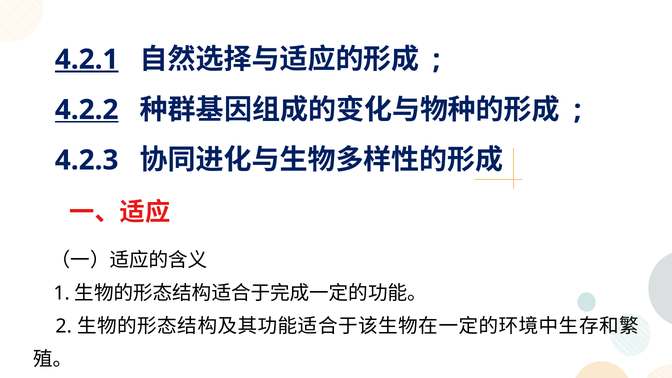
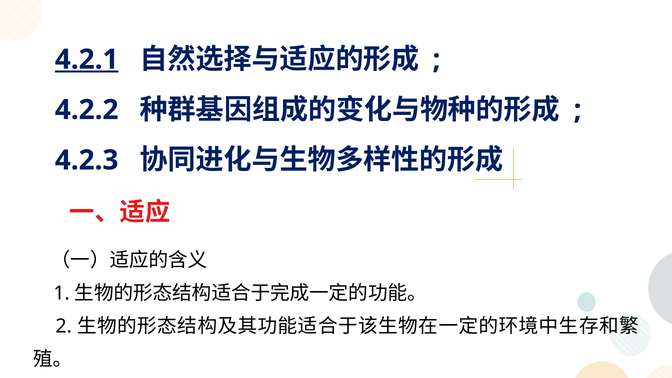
4.2.2 underline: present -> none
